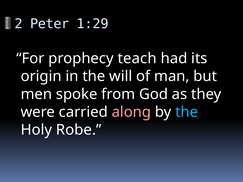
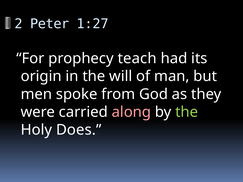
1:29: 1:29 -> 1:27
the at (187, 112) colour: light blue -> light green
Robe: Robe -> Does
